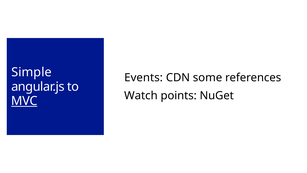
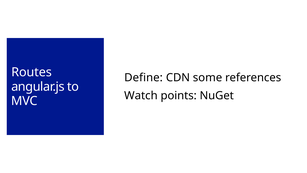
Simple: Simple -> Routes
Events: Events -> Define
MVC underline: present -> none
